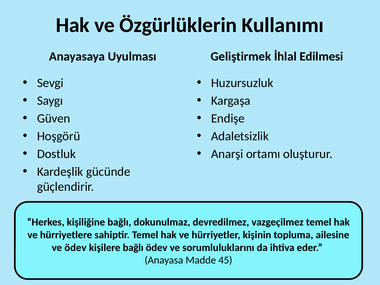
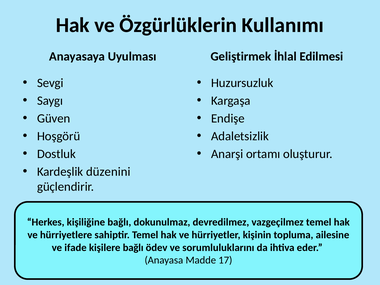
gücünde: gücünde -> düzenini
ve ödev: ödev -> ifade
45: 45 -> 17
